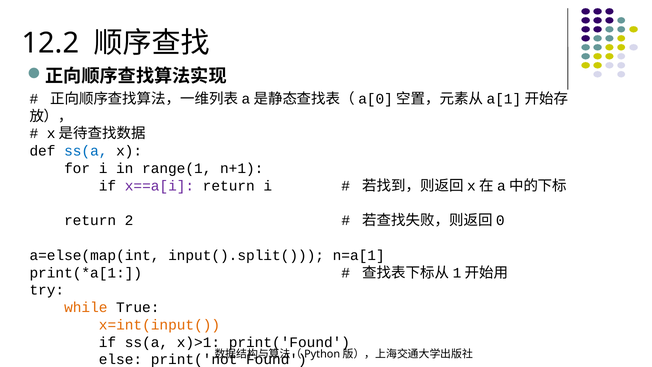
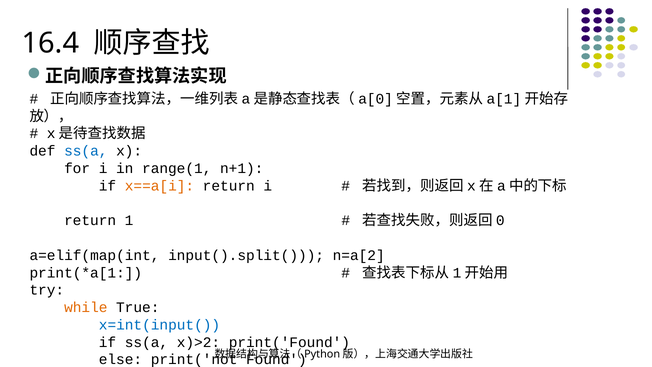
12.2: 12.2 -> 16.4
x==a[i colour: purple -> orange
2: 2 -> 1
a=else(map(int: a=else(map(int -> a=elif(map(int
n=a[1: n=a[1 -> n=a[2
x=int(input( colour: orange -> blue
x)>1: x)>1 -> x)>2
